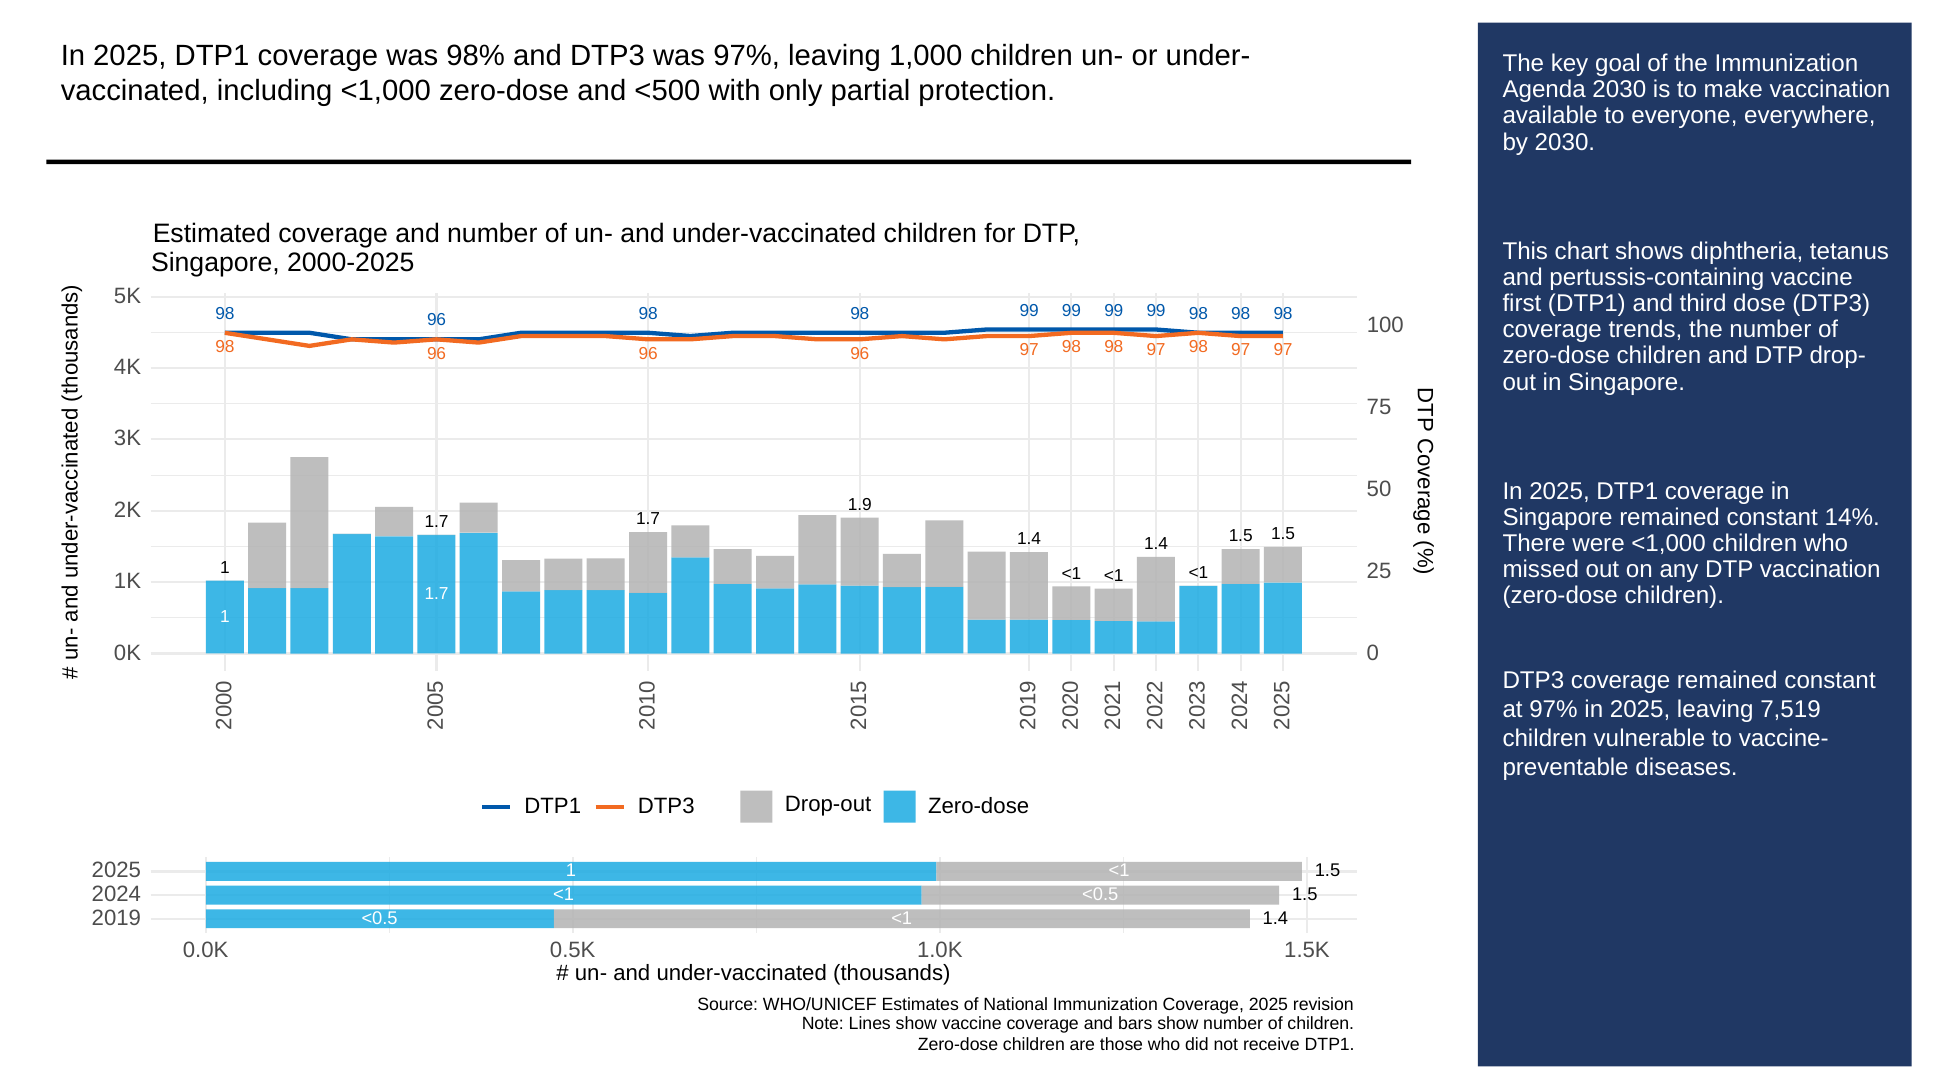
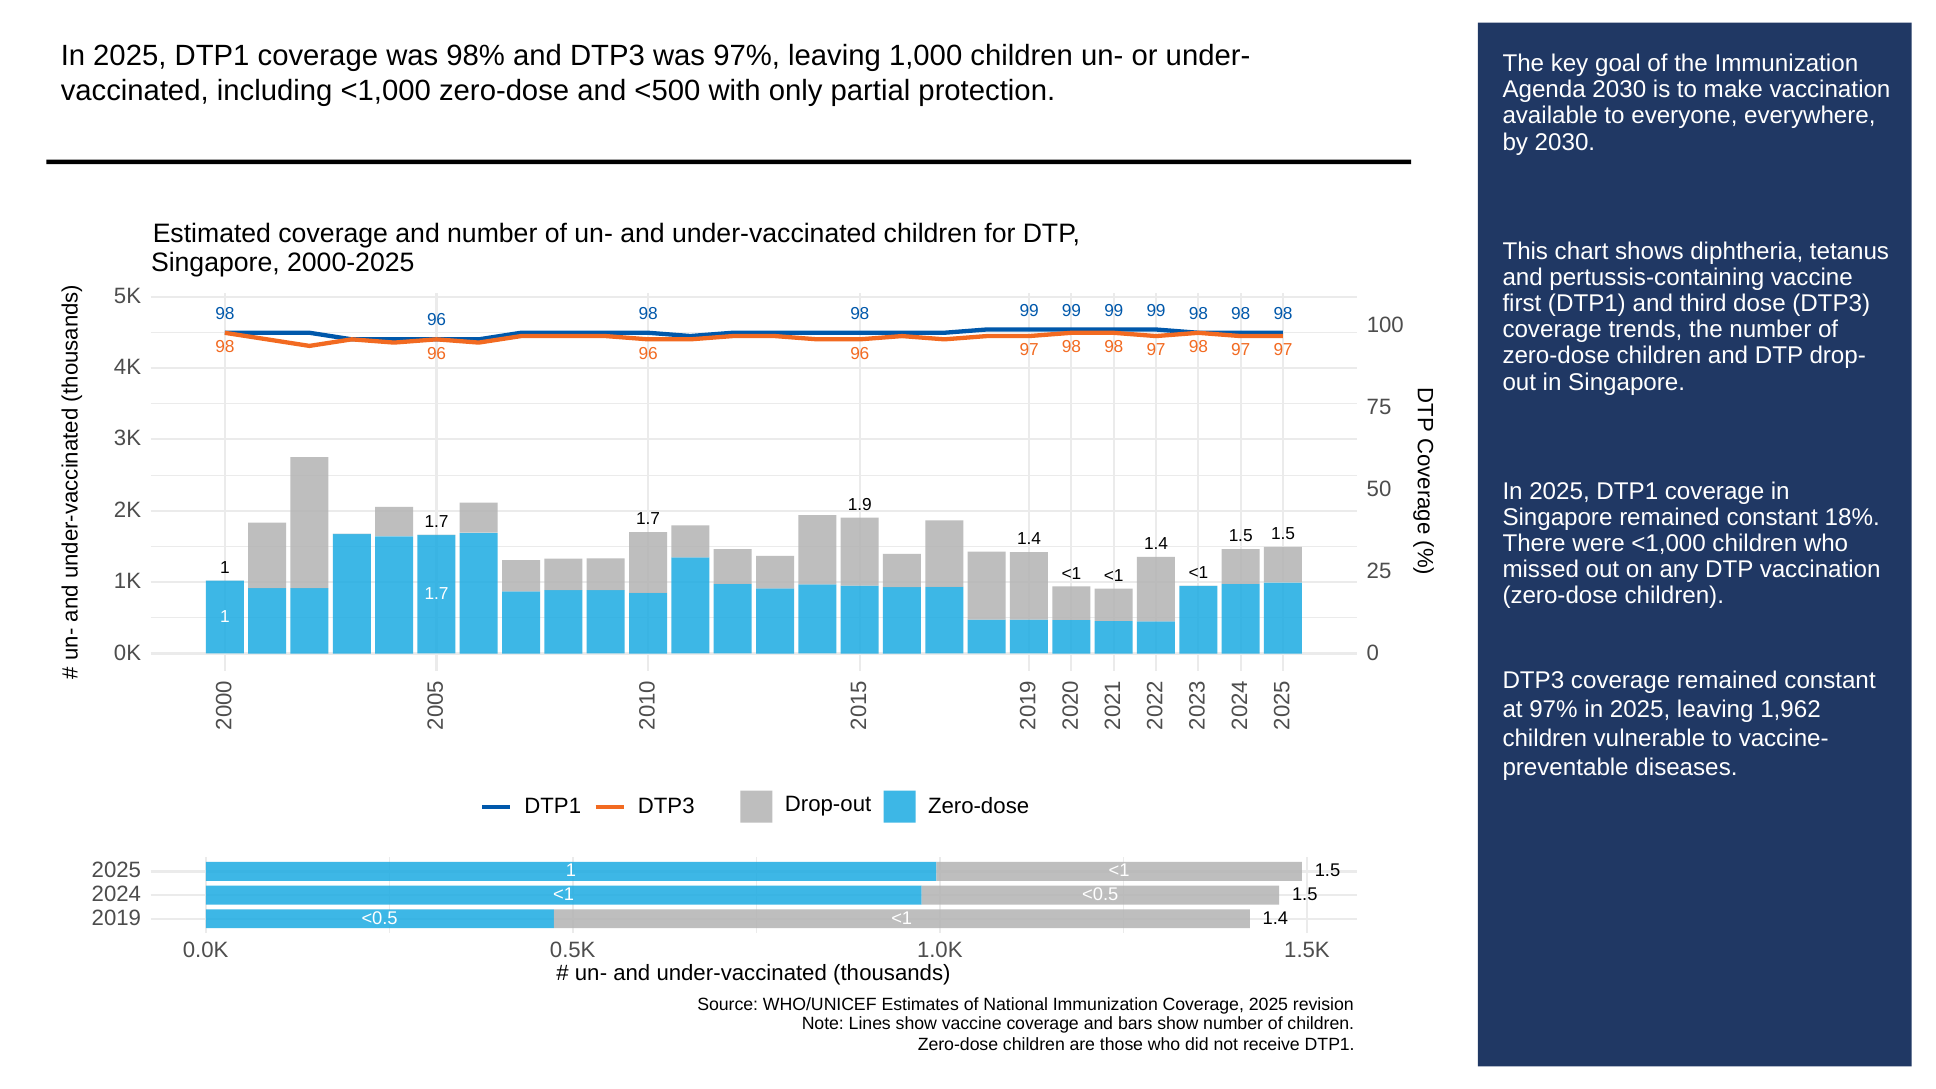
14%: 14% -> 18%
7,519: 7,519 -> 1,962
